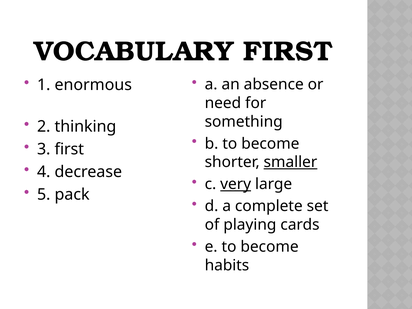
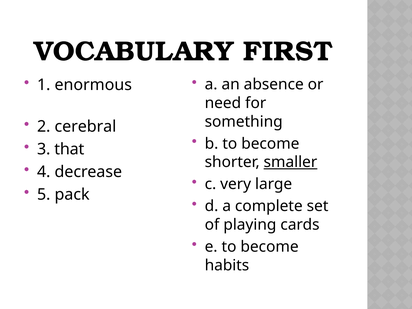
thinking: thinking -> cerebral
3 first: first -> that
very underline: present -> none
